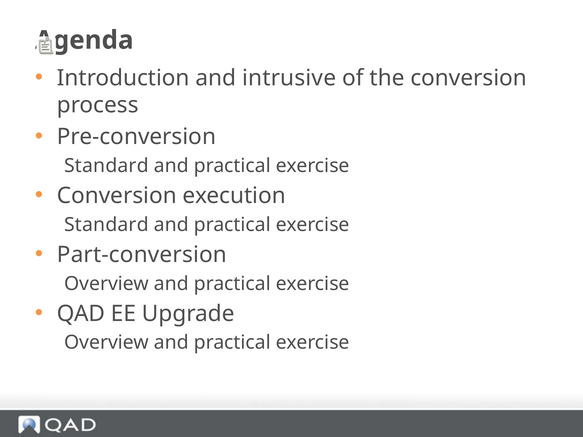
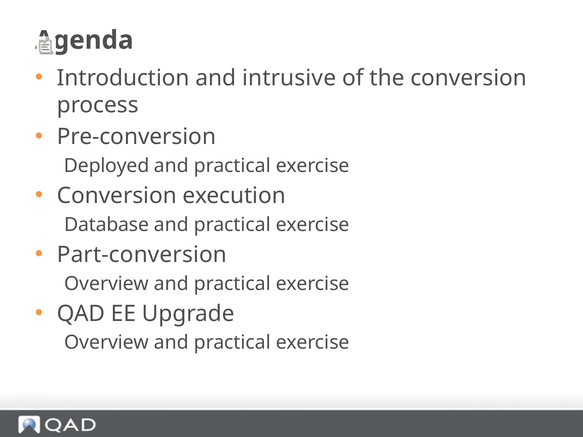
Standard at (106, 166): Standard -> Deployed
Standard at (106, 225): Standard -> Database
